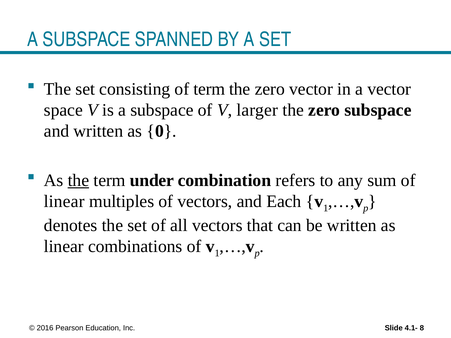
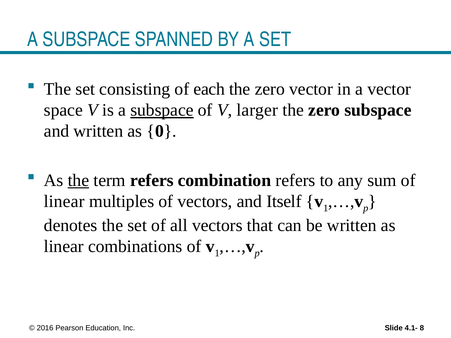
of term: term -> each
subspace at (162, 110) underline: none -> present
term under: under -> refers
Each: Each -> Itself
